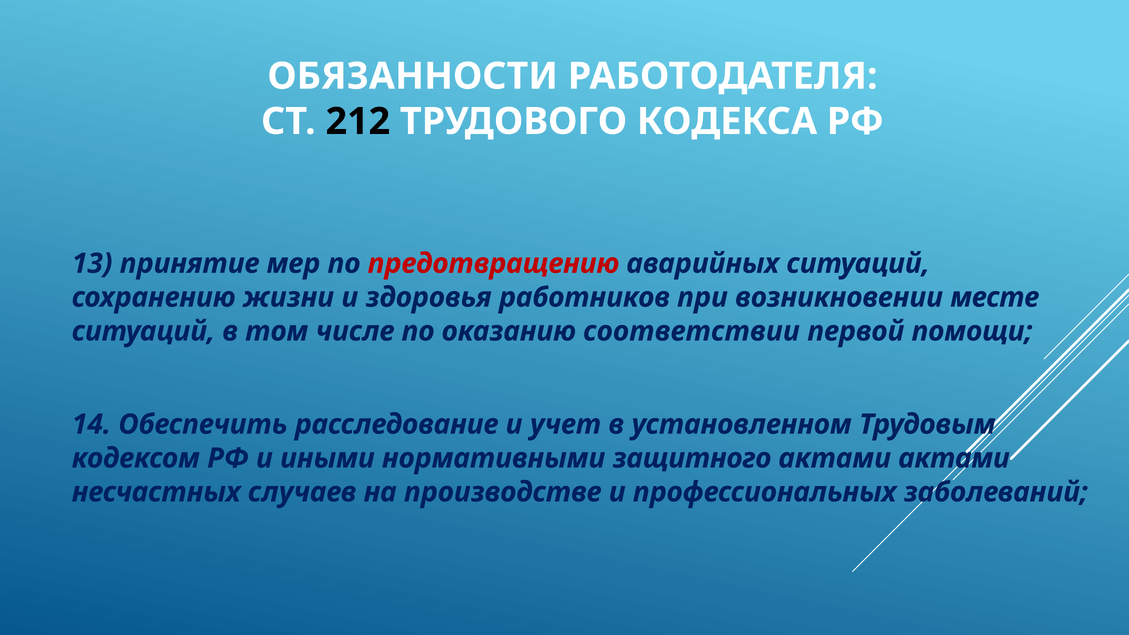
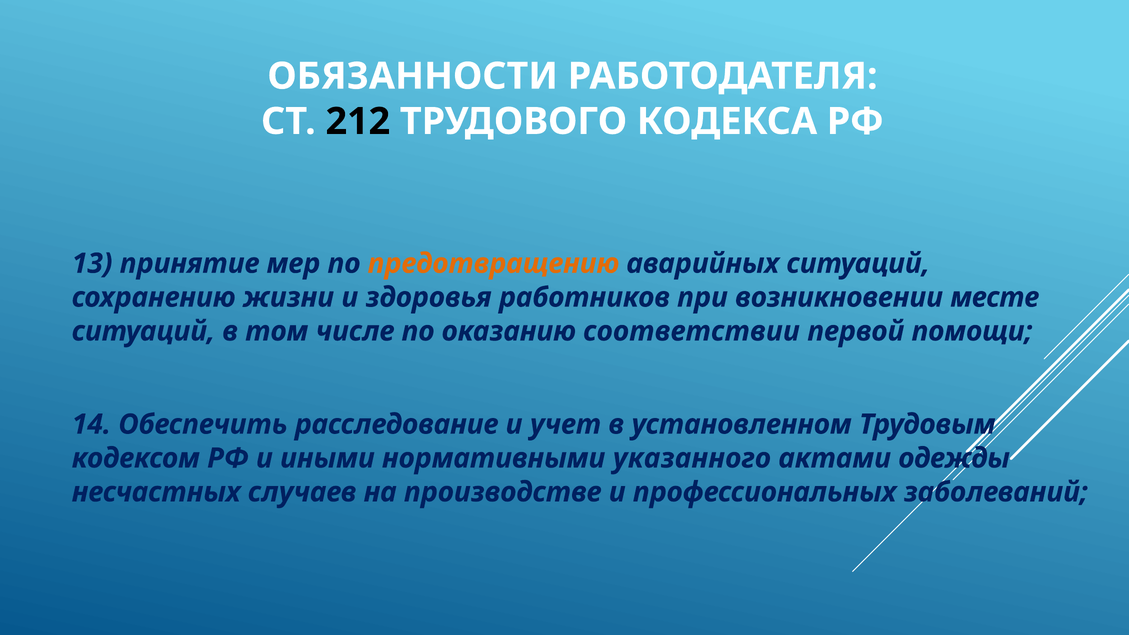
предотвращению colour: red -> orange
защитного: защитного -> указанного
актами актами: актами -> одежды
